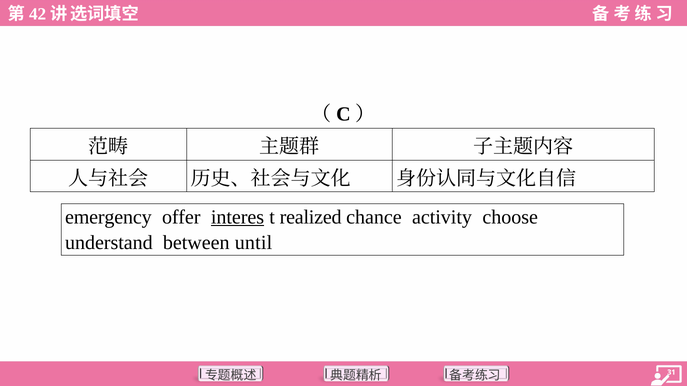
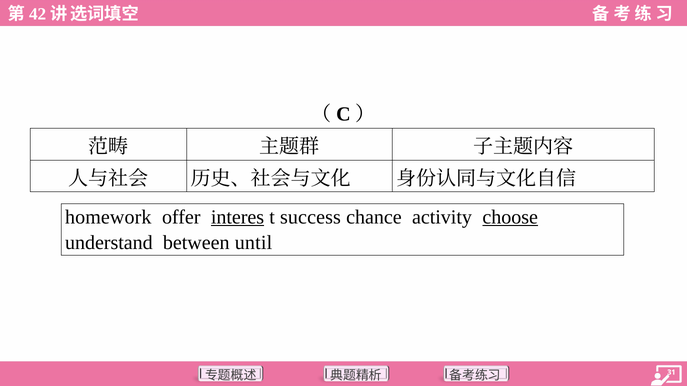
emergency: emergency -> homework
realized: realized -> success
choose underline: none -> present
